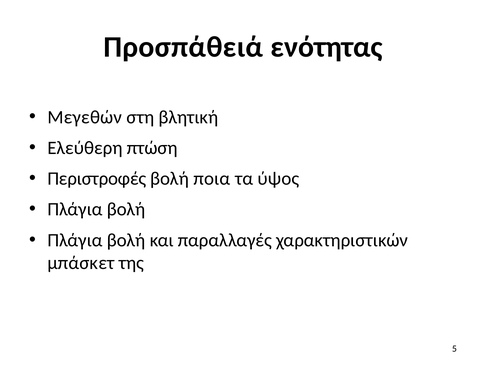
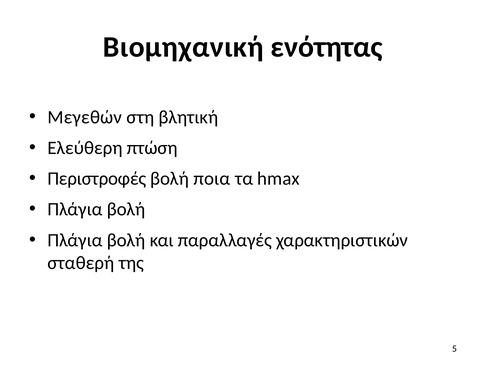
Προσπάθειά: Προσπάθειά -> Βιομηχανική
ύψος: ύψος -> hmax
μπάσκετ: μπάσκετ -> σταθερή
